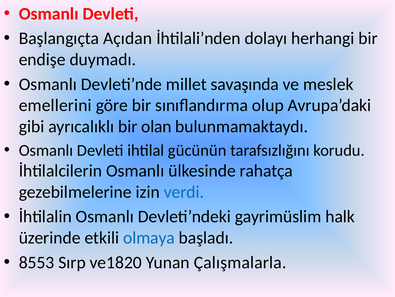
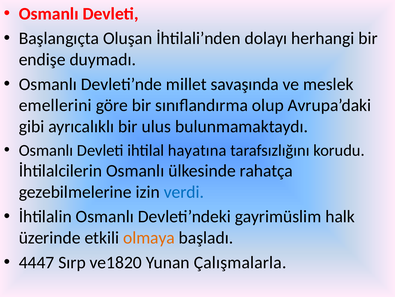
Açıdan: Açıdan -> Oluşan
olan: olan -> ulus
gücünün: gücünün -> hayatına
olmaya colour: blue -> orange
8553: 8553 -> 4447
